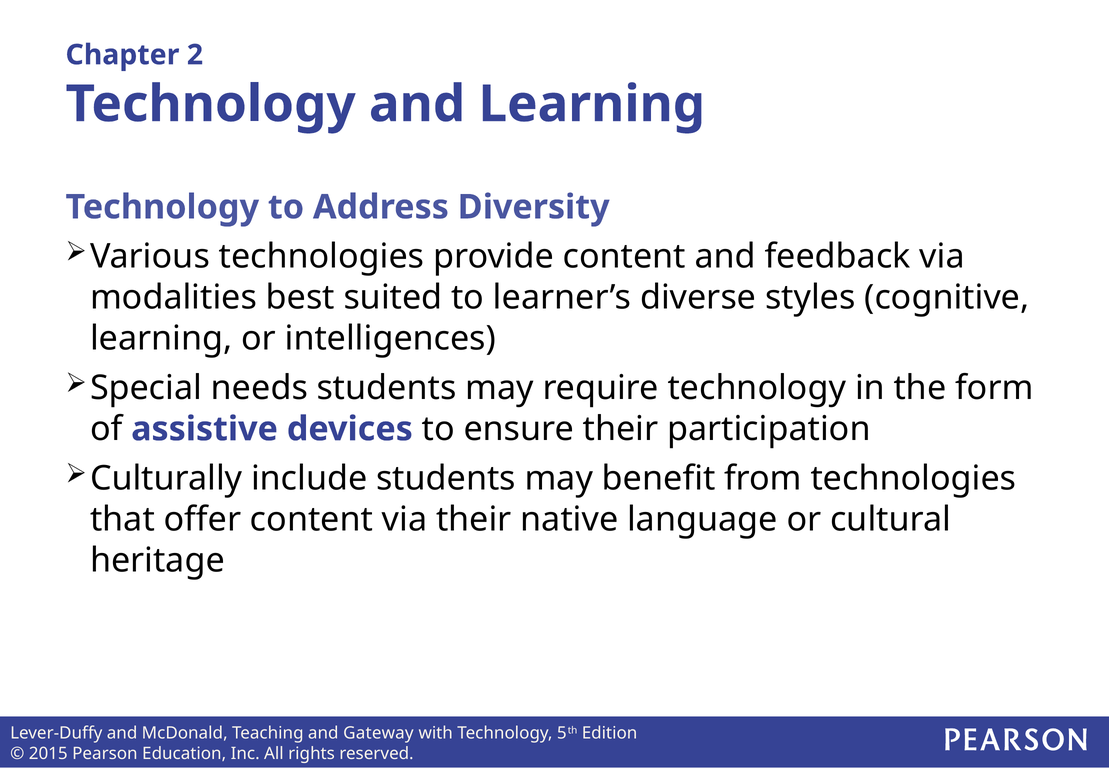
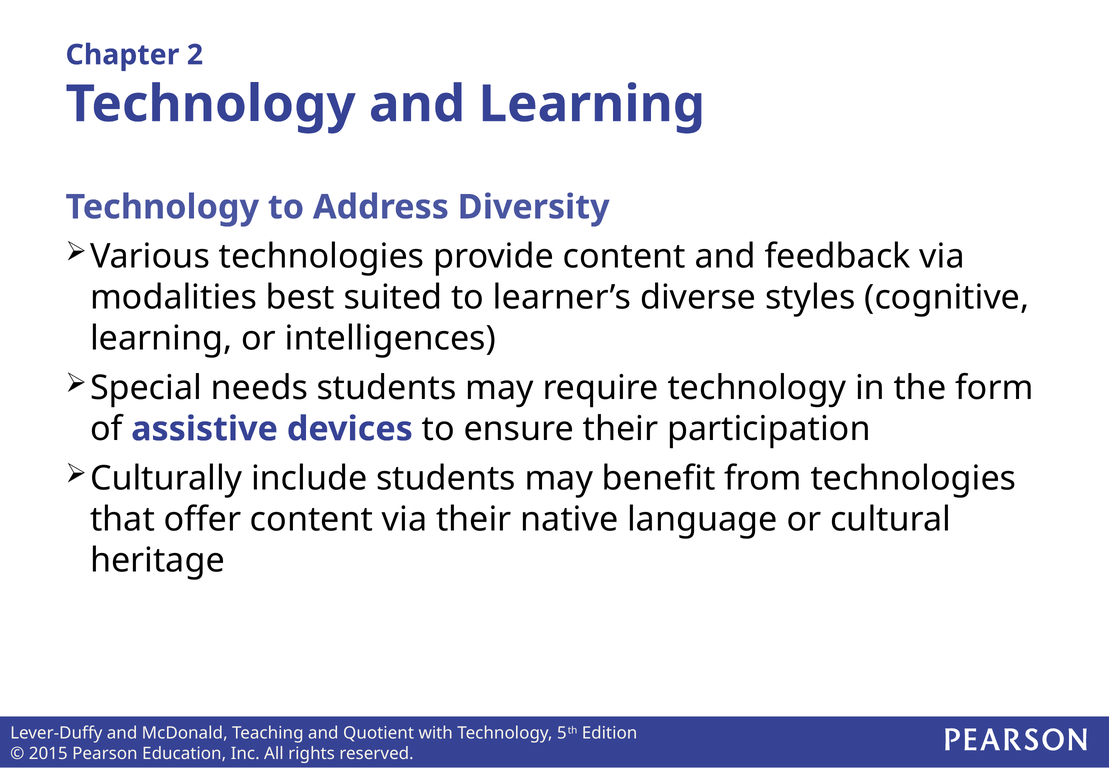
Gateway: Gateway -> Quotient
